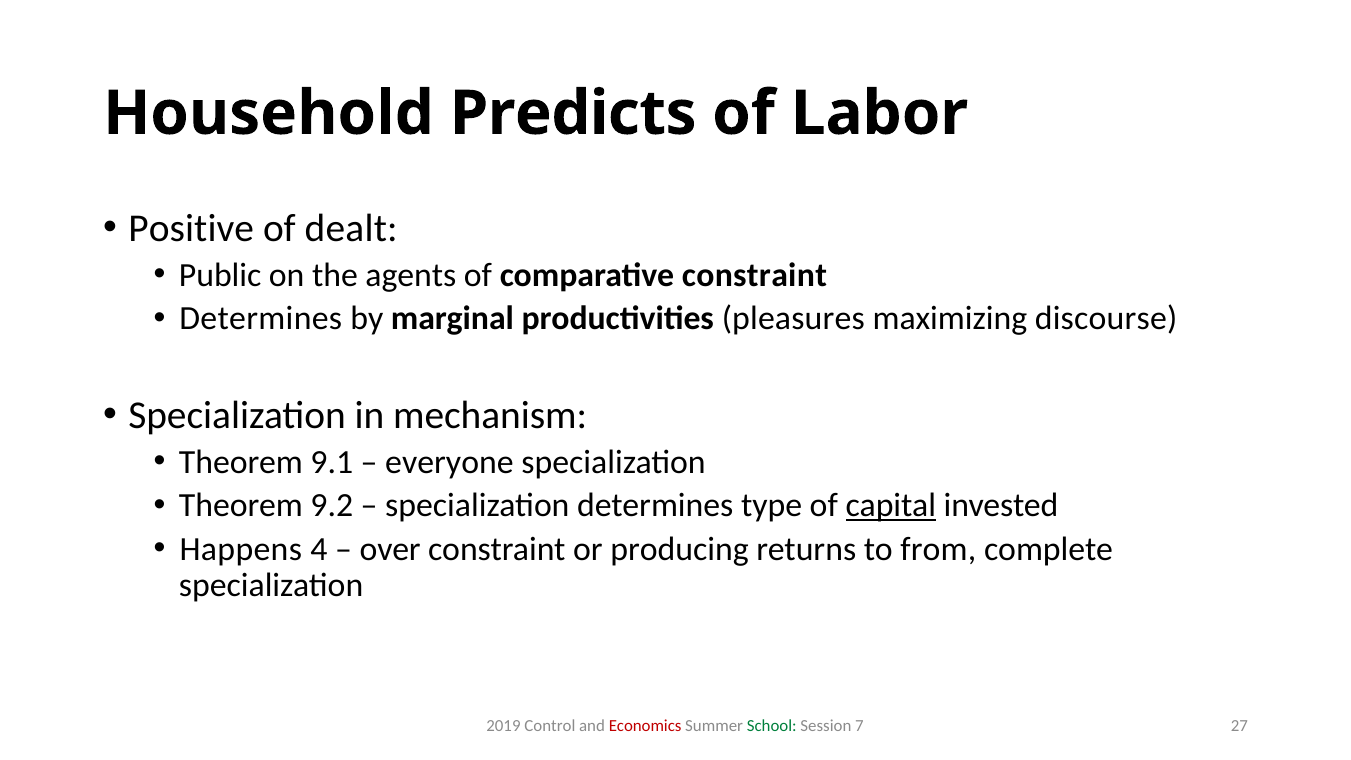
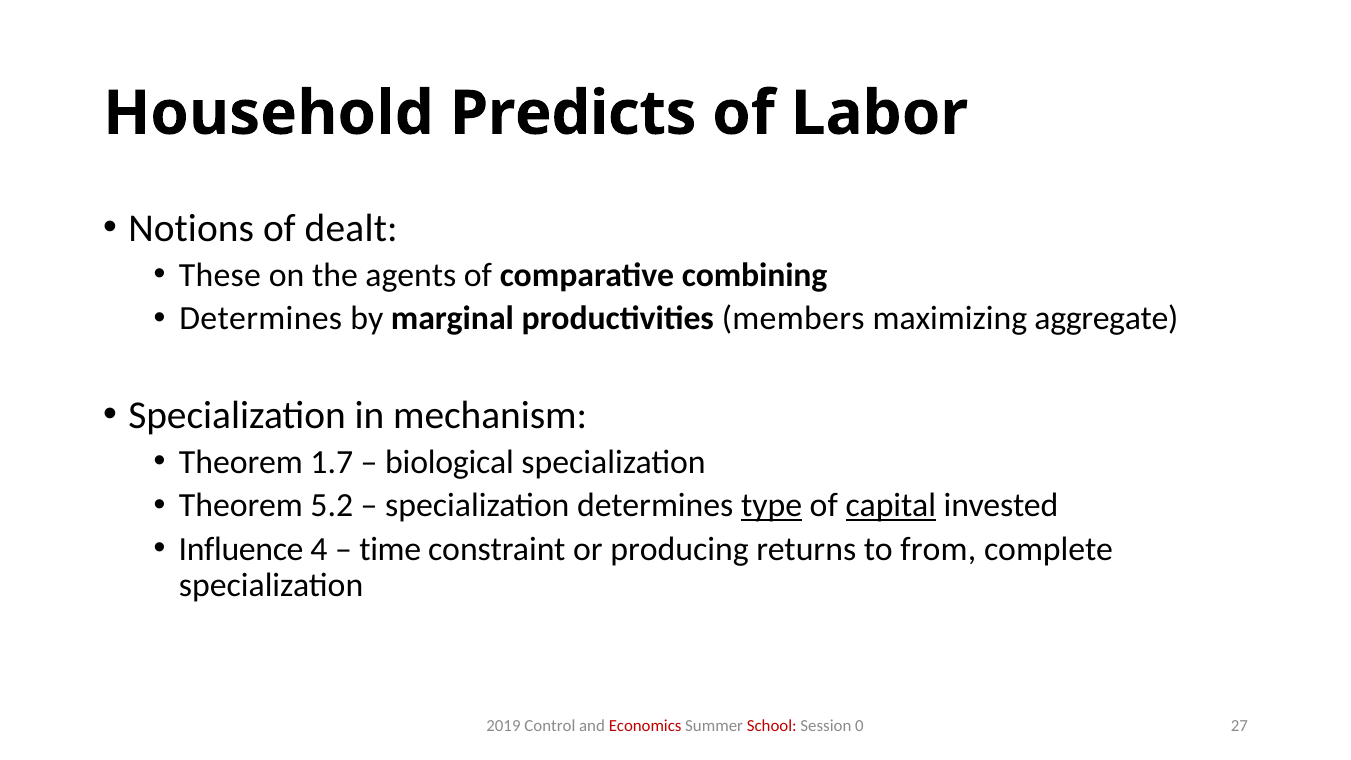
Positive: Positive -> Notions
Public: Public -> These
comparative constraint: constraint -> combining
pleasures: pleasures -> members
discourse: discourse -> aggregate
9.1: 9.1 -> 1.7
everyone: everyone -> biological
9.2: 9.2 -> 5.2
type underline: none -> present
Happens: Happens -> Influence
over: over -> time
School colour: green -> red
7: 7 -> 0
